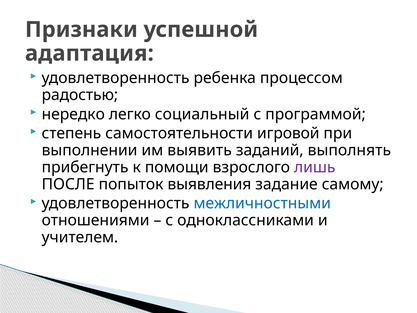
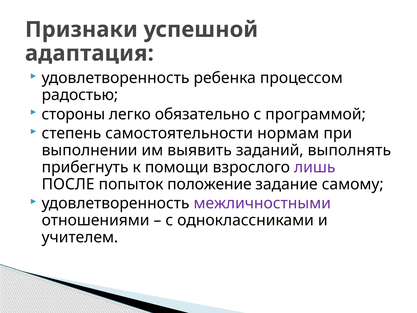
нередко: нередко -> стороны
социальный: социальный -> обязательно
игровой: игровой -> нормам
выявления: выявления -> положение
межличностными colour: blue -> purple
